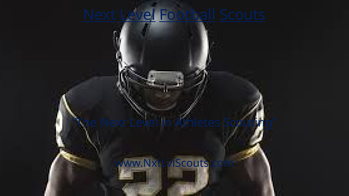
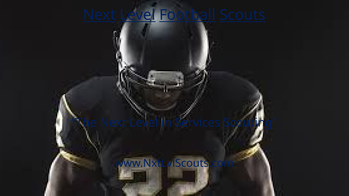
Athletes: Athletes -> Services
